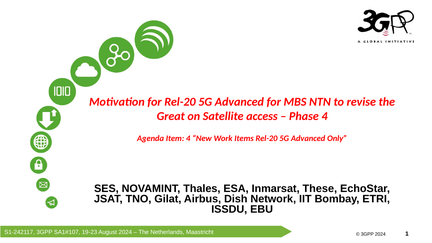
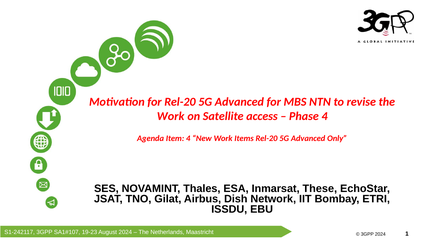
Great at (171, 116): Great -> Work
